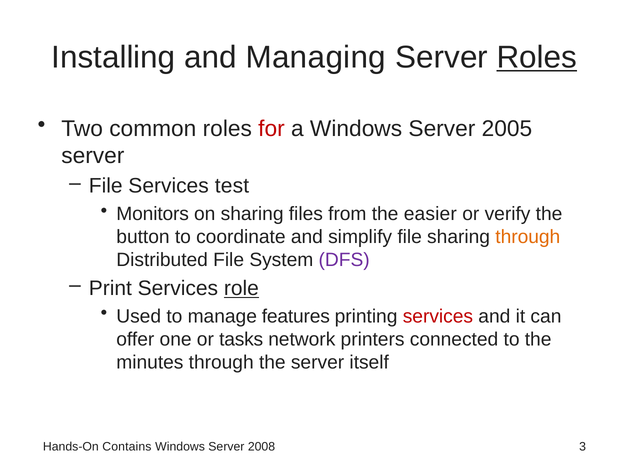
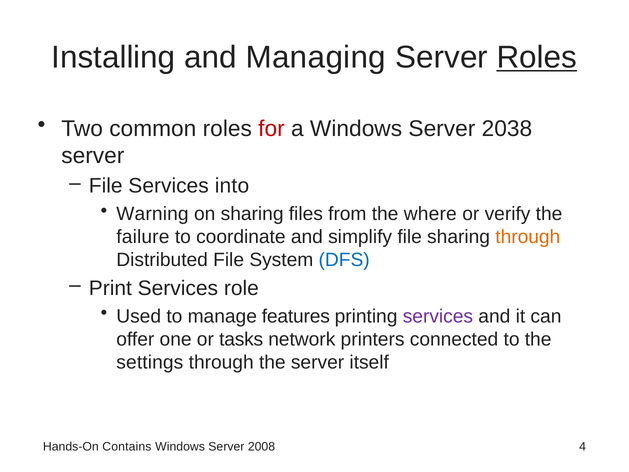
2005: 2005 -> 2038
test: test -> into
Monitors: Monitors -> Warning
easier: easier -> where
button: button -> failure
DFS colour: purple -> blue
role underline: present -> none
services at (438, 316) colour: red -> purple
minutes: minutes -> settings
3: 3 -> 4
